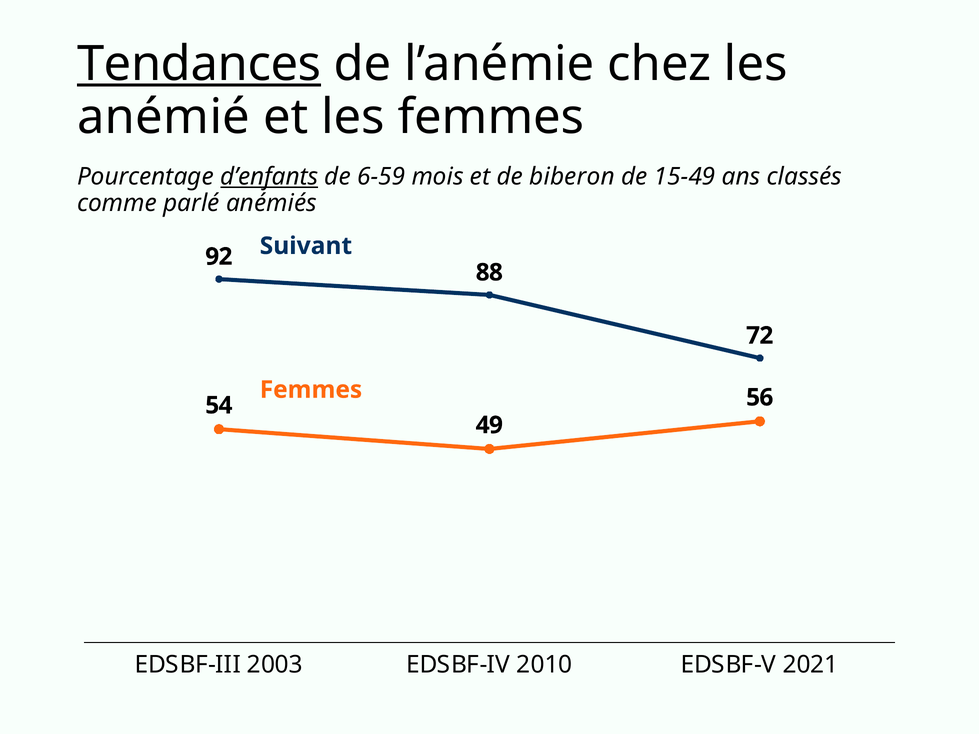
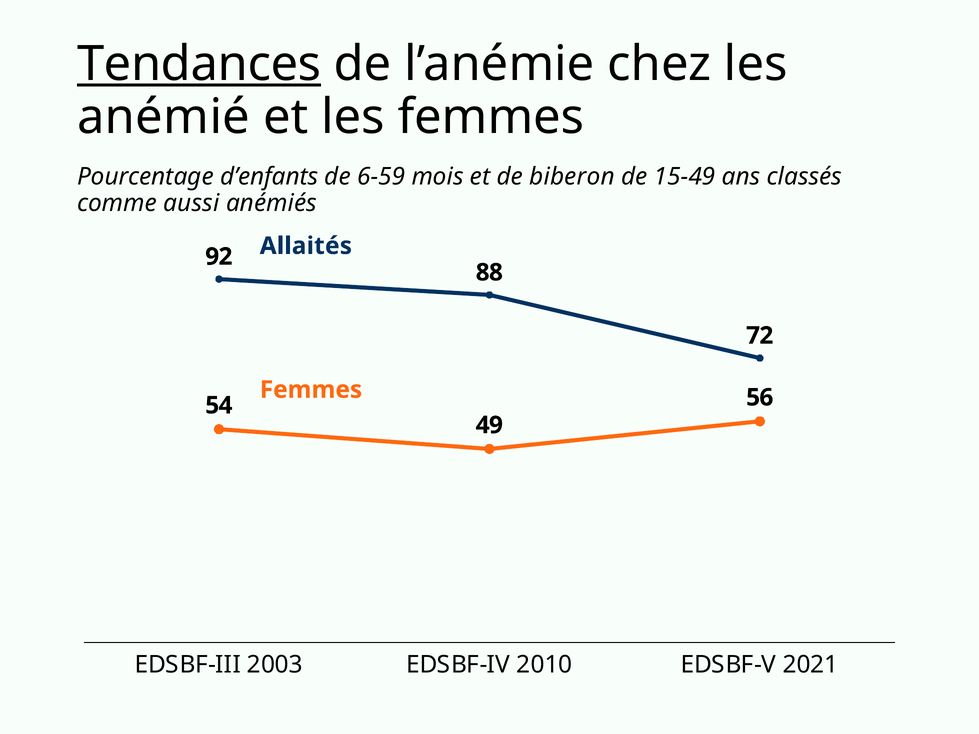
d’enfants underline: present -> none
parlé: parlé -> aussi
Suivant: Suivant -> Allaités
